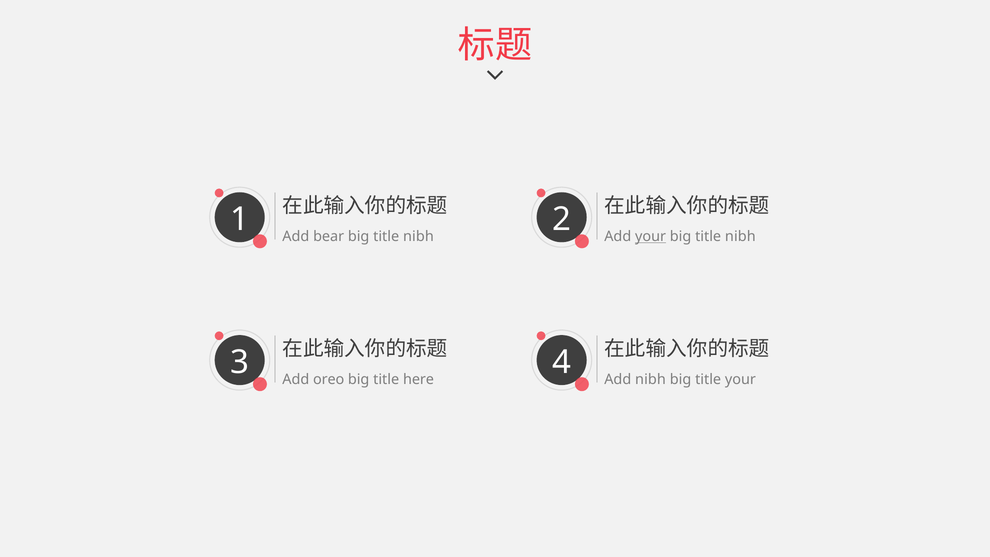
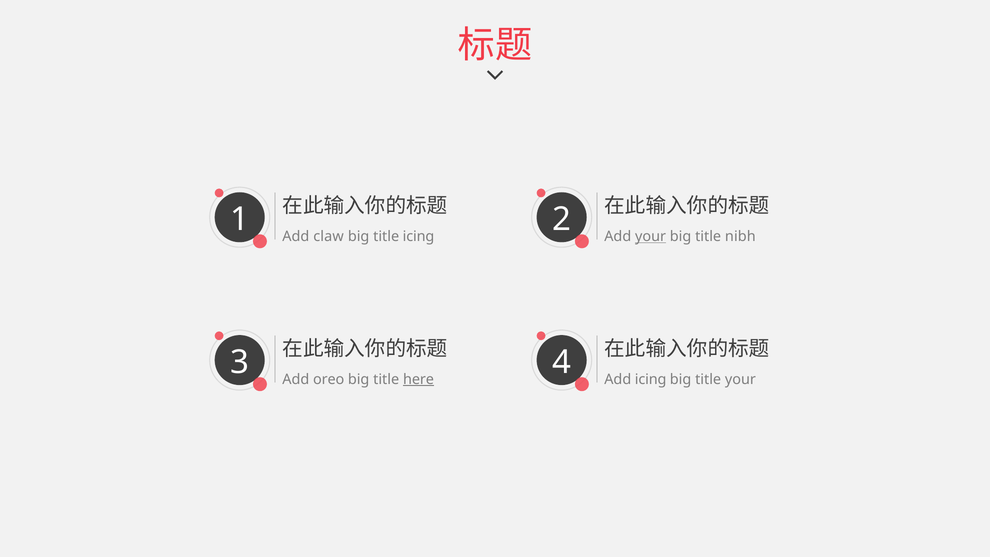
bear: bear -> claw
nibh at (418, 237): nibh -> icing
here underline: none -> present
Add nibh: nibh -> icing
